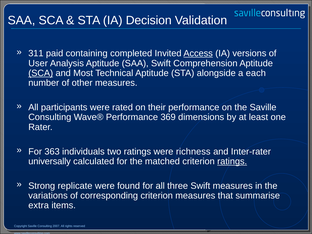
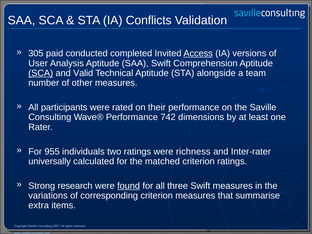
Decision: Decision -> Conflicts
311: 311 -> 305
containing: containing -> conducted
Most: Most -> Valid
each: each -> team
369: 369 -> 742
363: 363 -> 955
ratings at (232, 161) underline: present -> none
replicate: replicate -> research
found underline: none -> present
